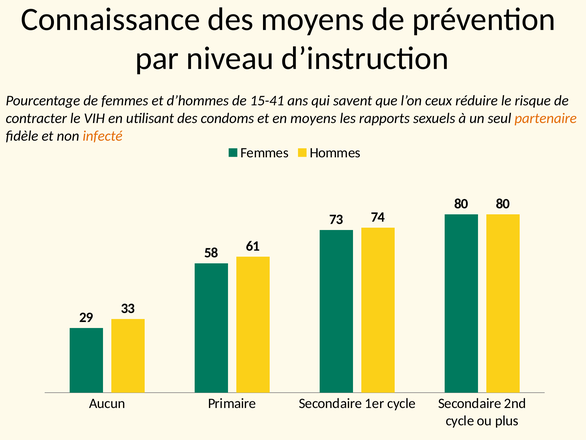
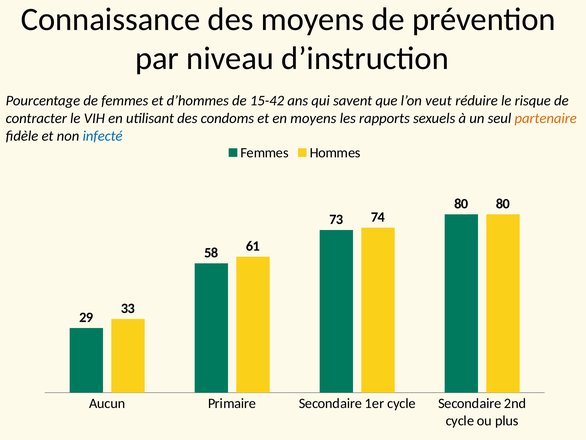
15-41: 15-41 -> 15-42
ceux: ceux -> veut
infecté colour: orange -> blue
